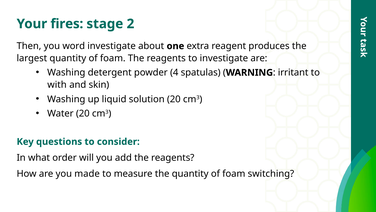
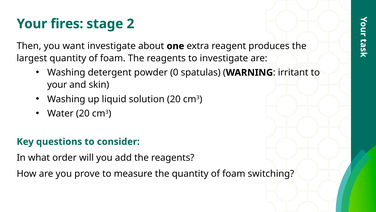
word: word -> want
4: 4 -> 0
with at (57, 85): with -> your
made: made -> prove
